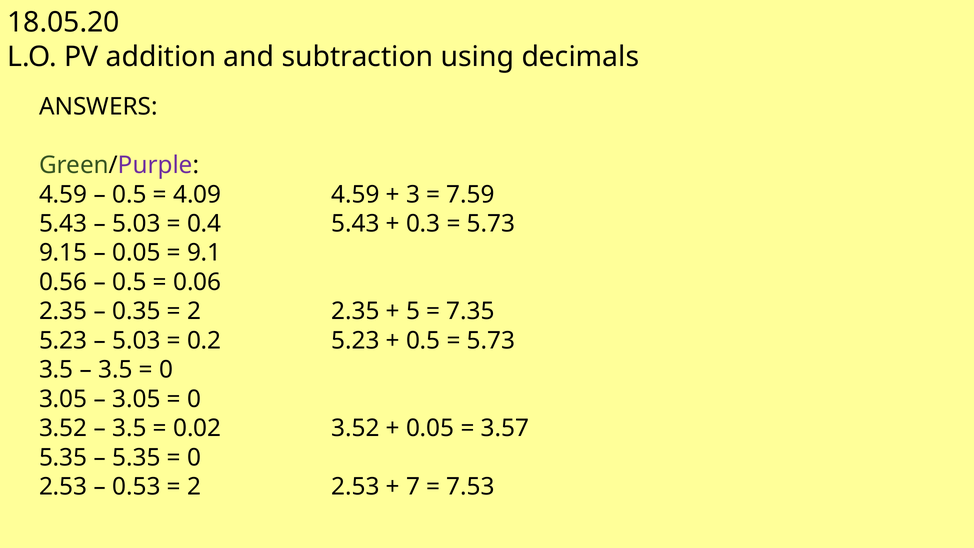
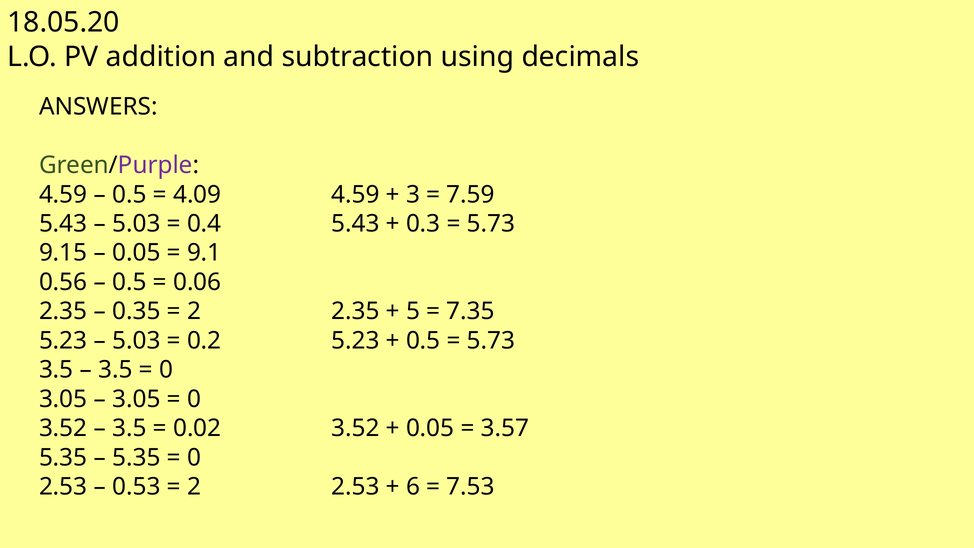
7: 7 -> 6
